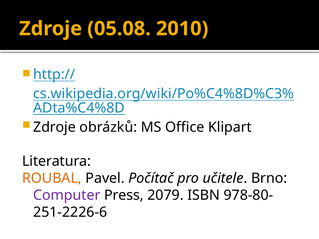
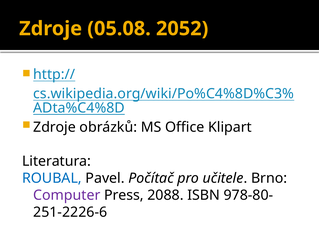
2010: 2010 -> 2052
ROUBAL colour: orange -> blue
2079: 2079 -> 2088
